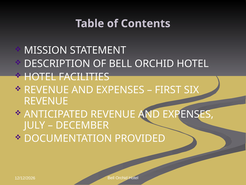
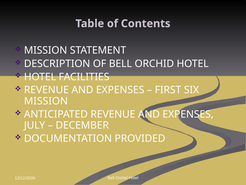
REVENUE at (46, 101): REVENUE -> MISSION
